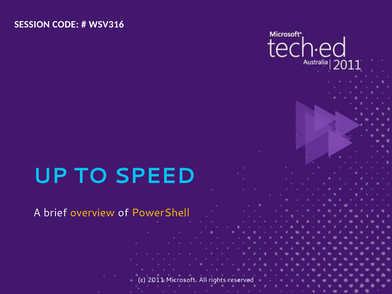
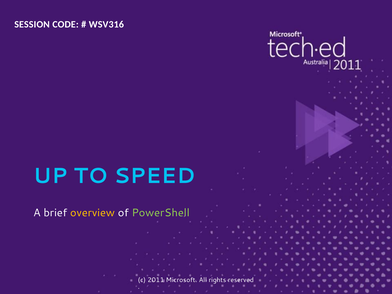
PowerShell colour: yellow -> light green
